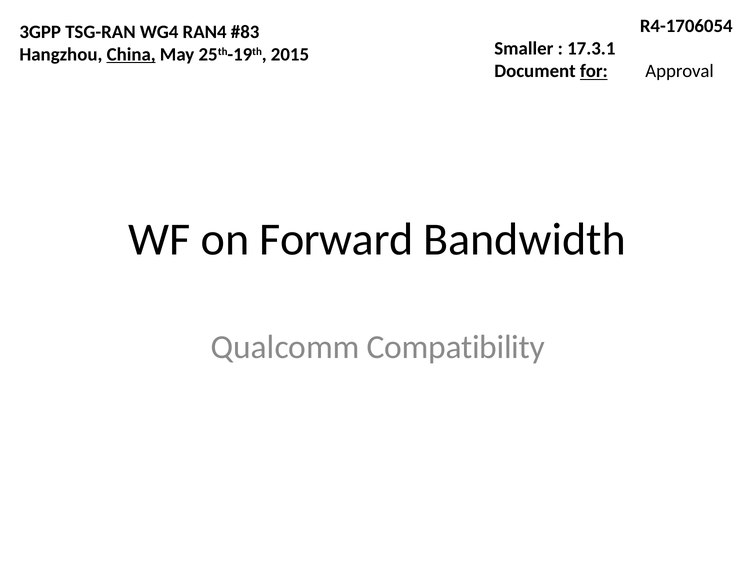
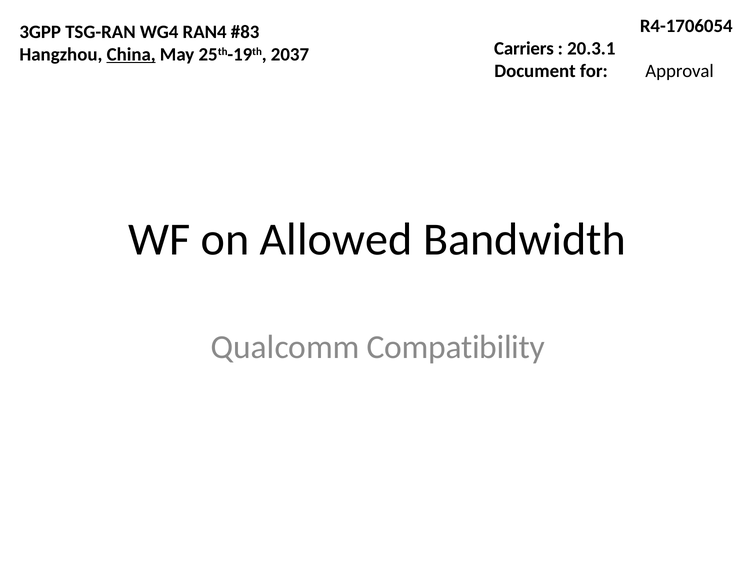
Smaller: Smaller -> Carriers
17.3.1: 17.3.1 -> 20.3.1
2015: 2015 -> 2037
for underline: present -> none
Forward: Forward -> Allowed
